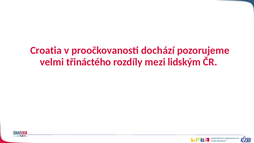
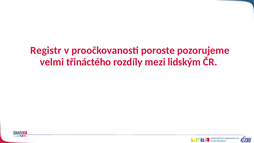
Croatia: Croatia -> Registr
dochází: dochází -> poroste
